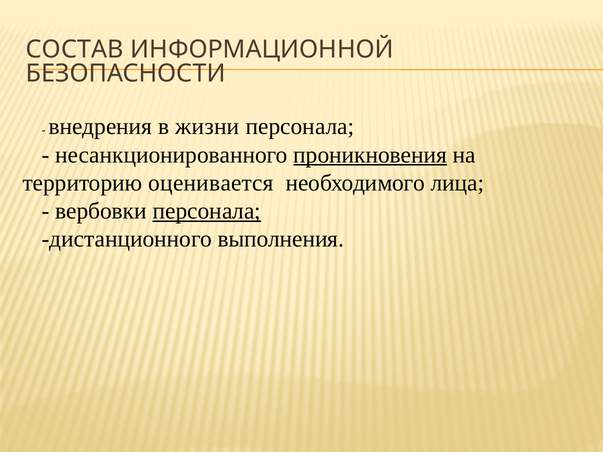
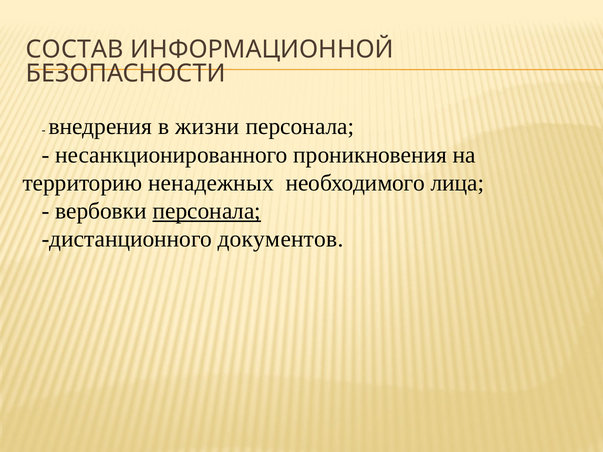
проникновения underline: present -> none
оценивается: оценивается -> ненадежных
выполнения: выполнения -> документов
